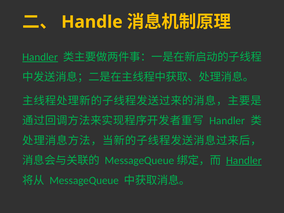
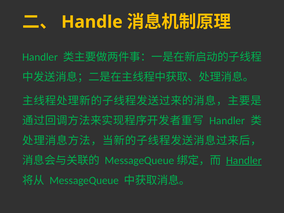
Handler at (40, 57) underline: present -> none
